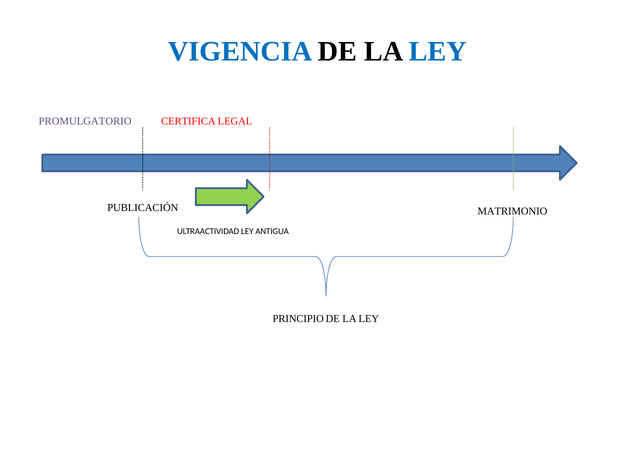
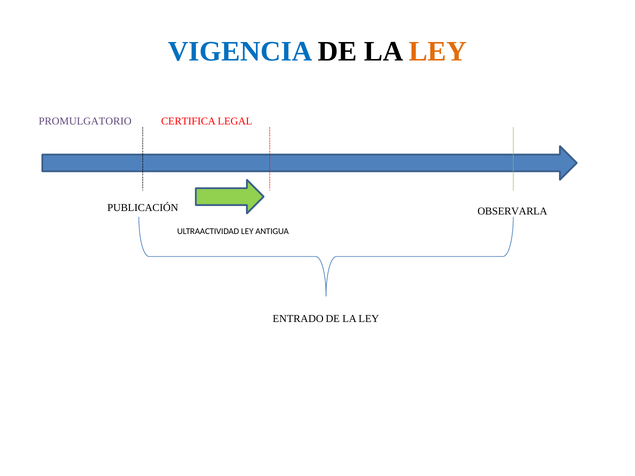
LEY at (438, 52) colour: blue -> orange
MATRIMONIO: MATRIMONIO -> OBSERVARLA
PRINCIPIO: PRINCIPIO -> ENTRADO
